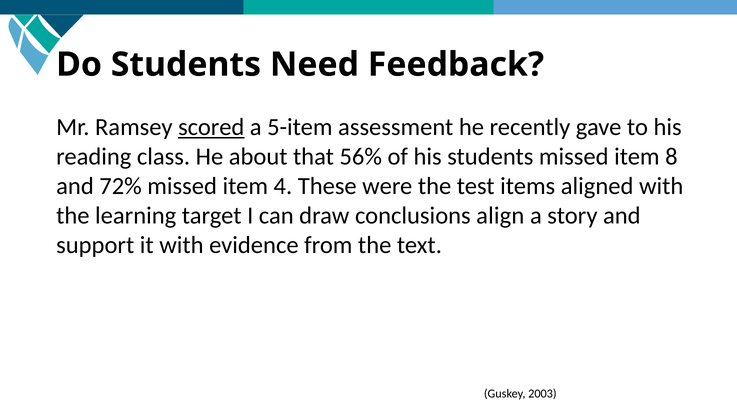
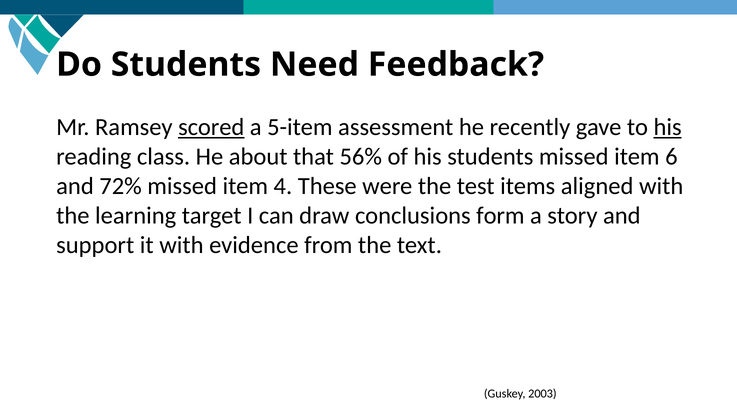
his at (668, 127) underline: none -> present
8: 8 -> 6
align: align -> form
